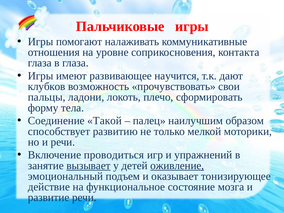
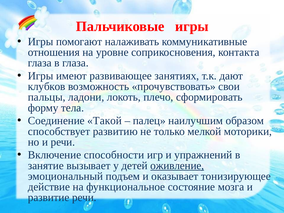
научится: научится -> занятиях
проводиться: проводиться -> способности
вызывает underline: present -> none
